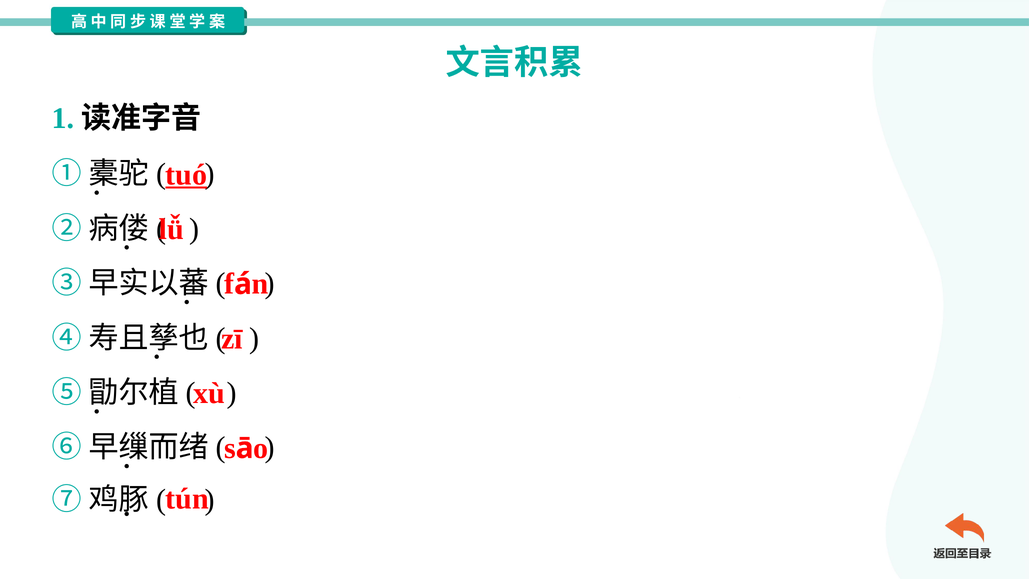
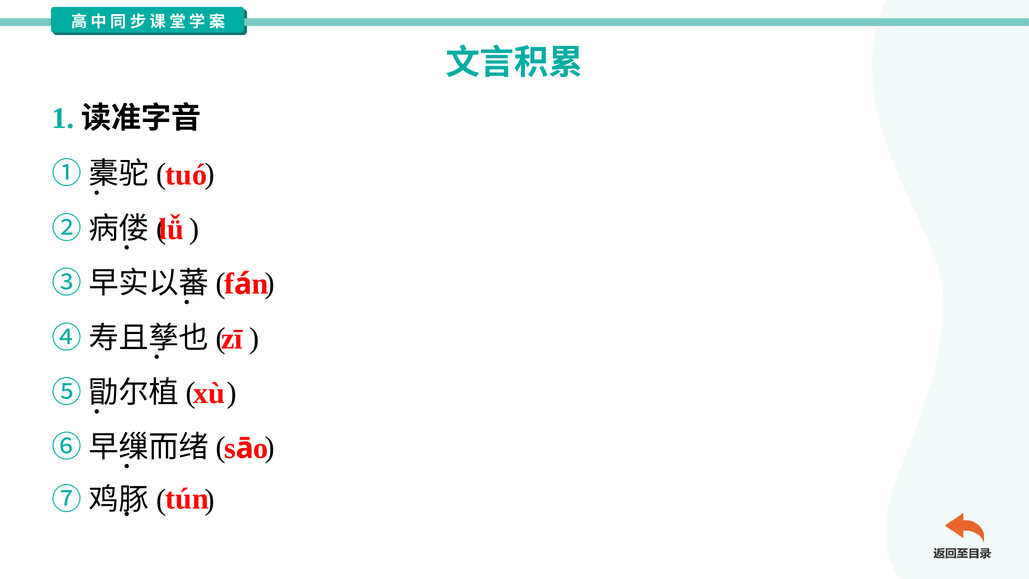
tuó underline: present -> none
